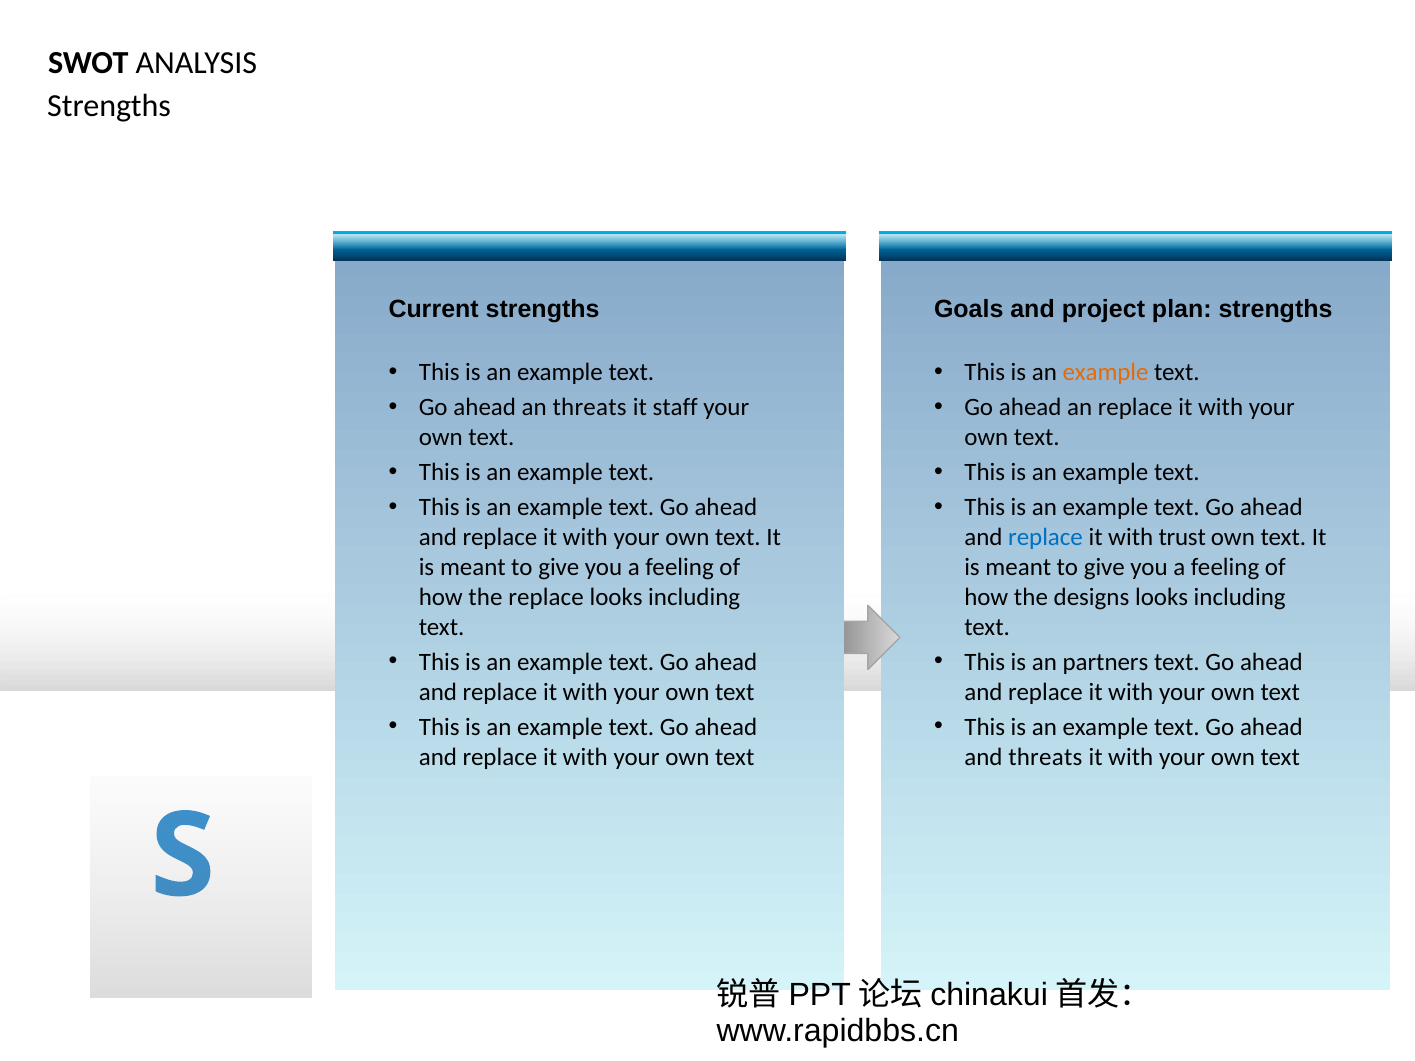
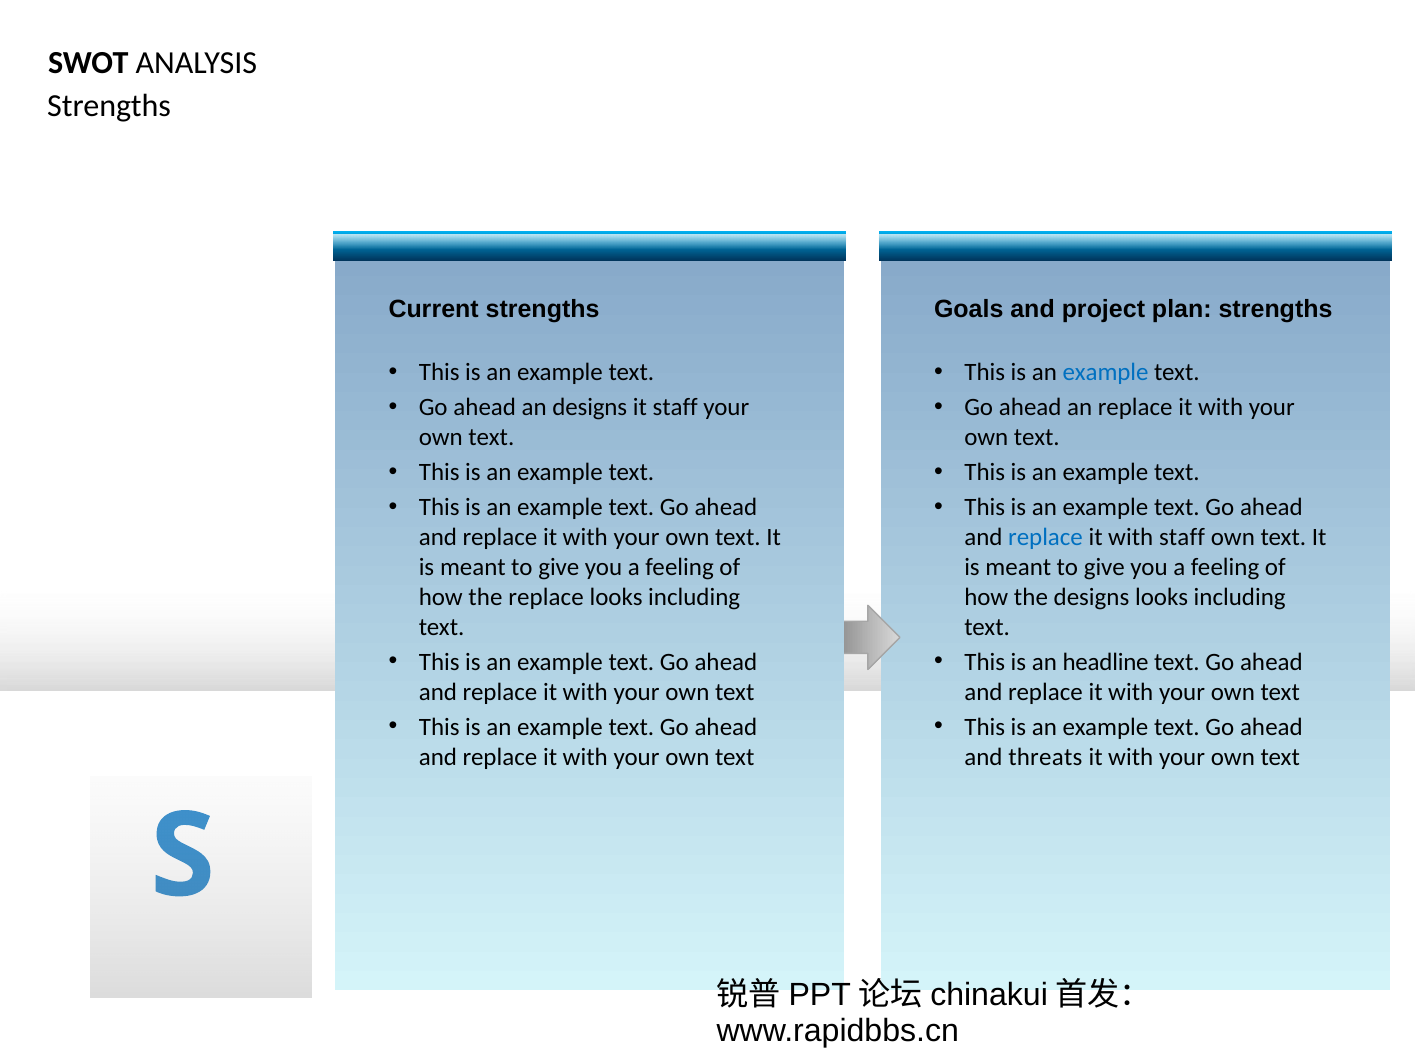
example at (1106, 372) colour: orange -> blue
an threats: threats -> designs
with trust: trust -> staff
partners: partners -> headline
